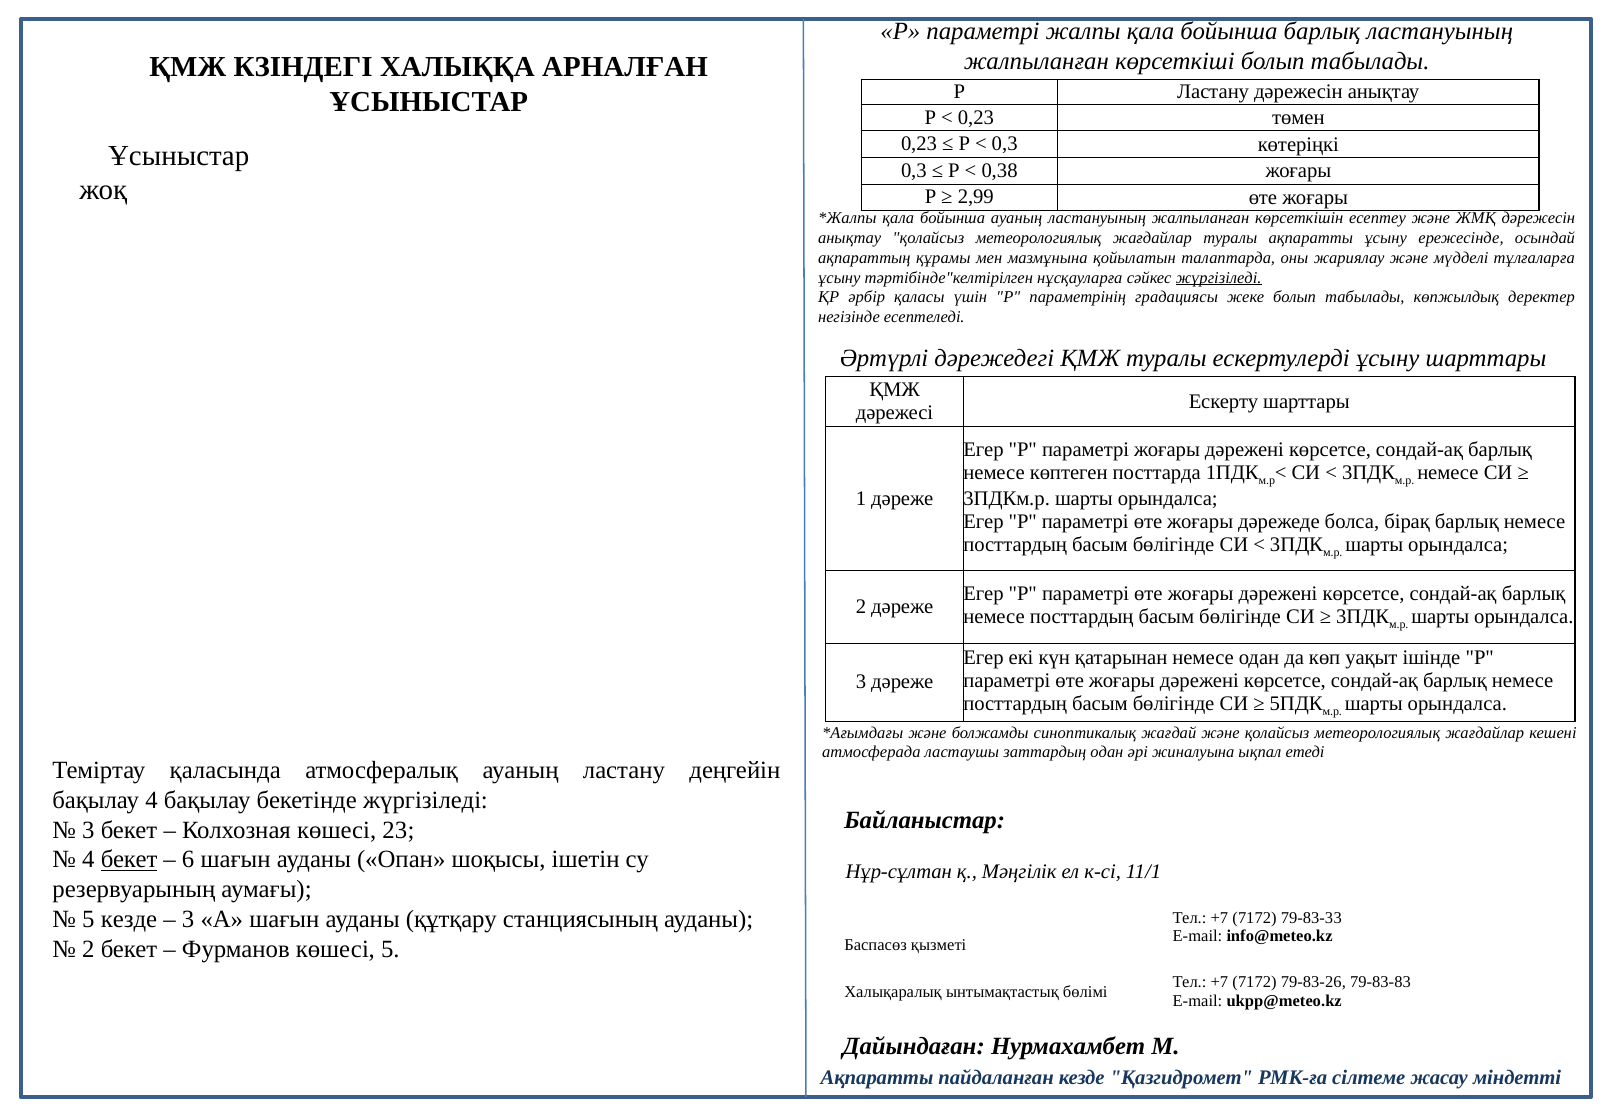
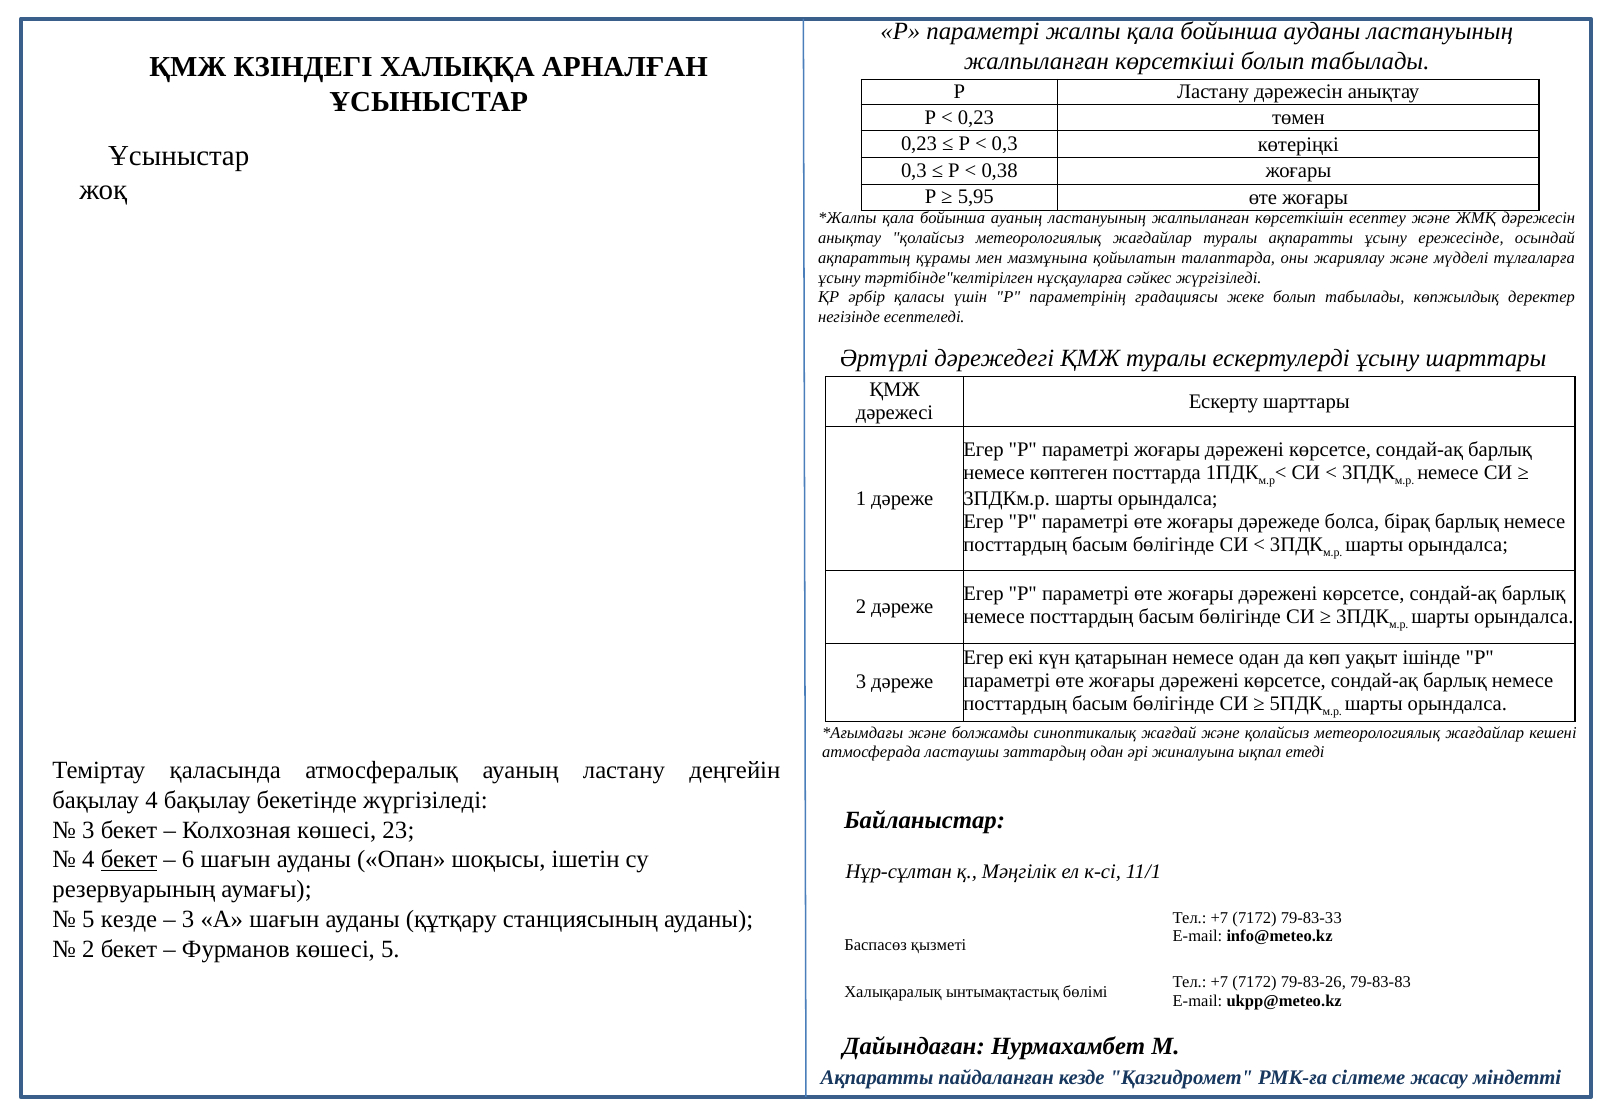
бойынша барлық: барлық -> ауданы
2,99: 2,99 -> 5,95
жүргізіледі at (1219, 278) underline: present -> none
